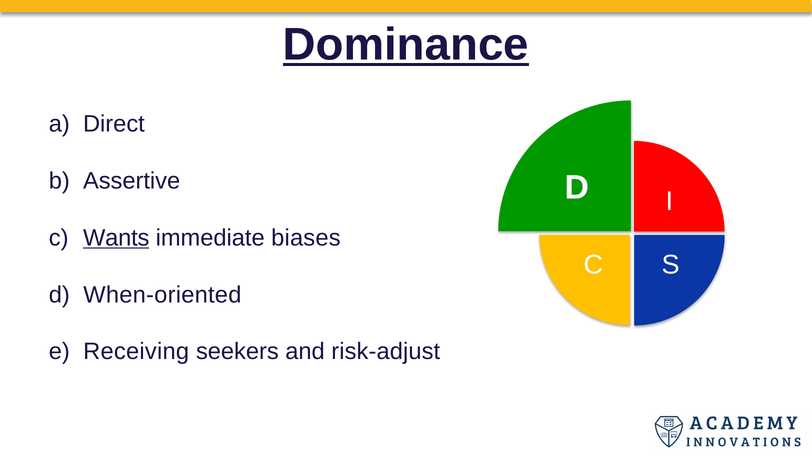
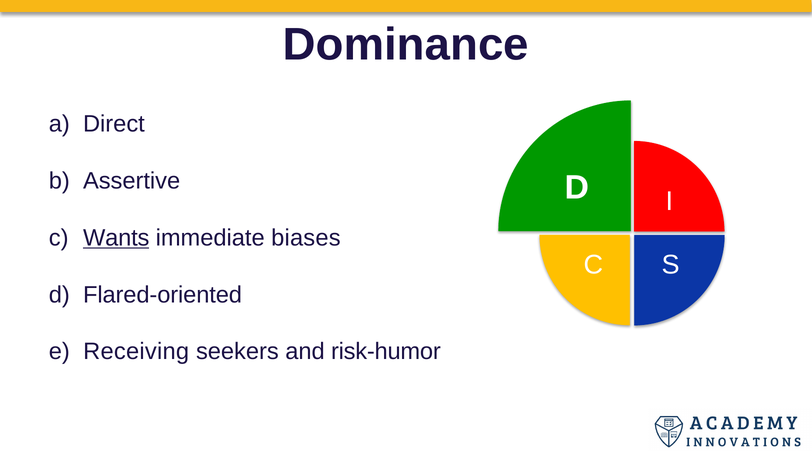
Dominance underline: present -> none
When-oriented: When-oriented -> Flared-oriented
risk-adjust: risk-adjust -> risk-humor
